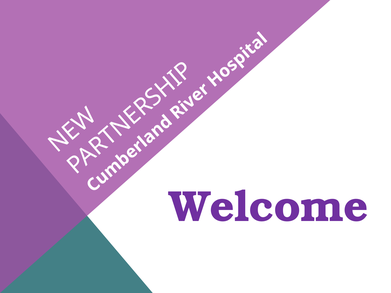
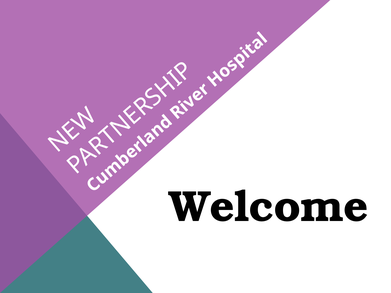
Welcome colour: purple -> black
